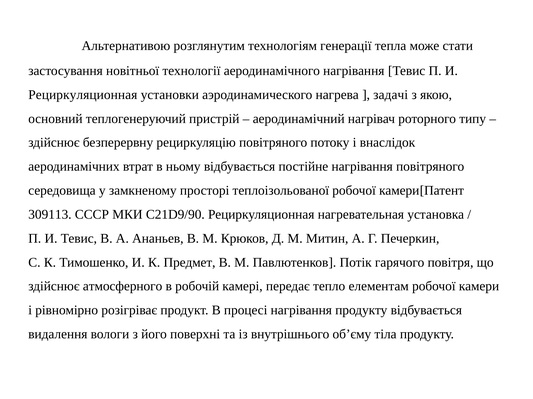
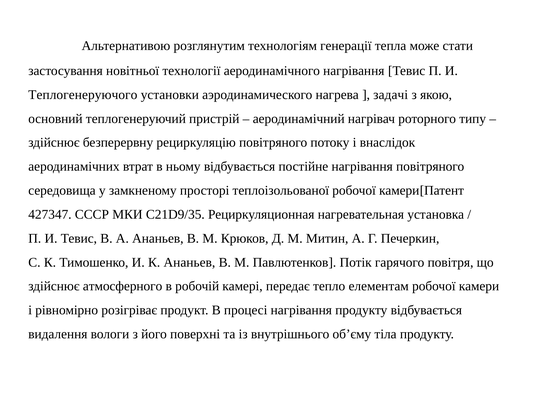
Рециркуляционная at (83, 95): Рециркуляционная -> Теплогенеруючого
309113: 309113 -> 427347
С21D9/90: С21D9/90 -> С21D9/35
К Предмет: Предмет -> Ананьев
